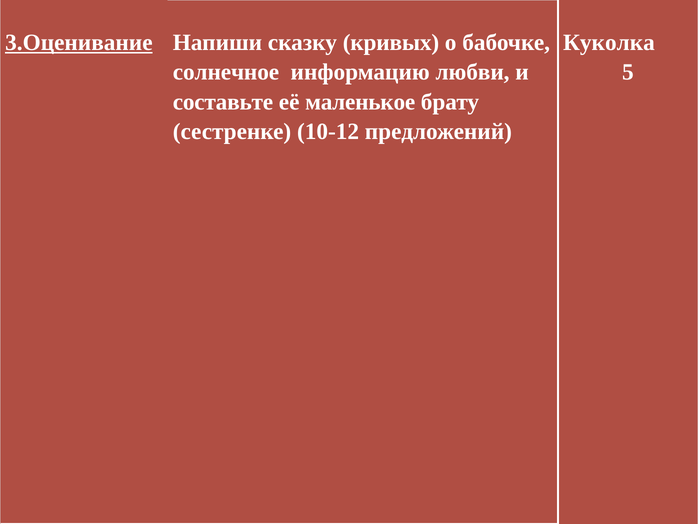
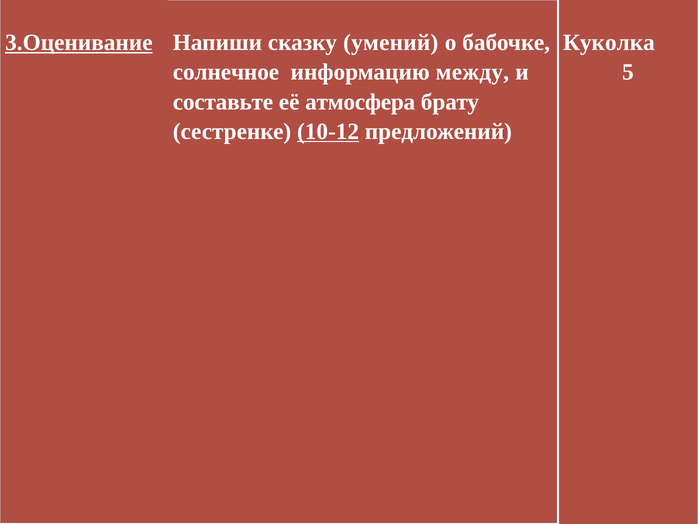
кривых: кривых -> умений
любви: любви -> между
маленькое: маленькое -> атмосфера
10-12 underline: none -> present
